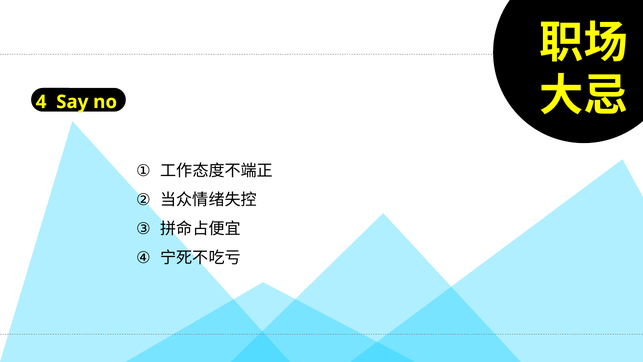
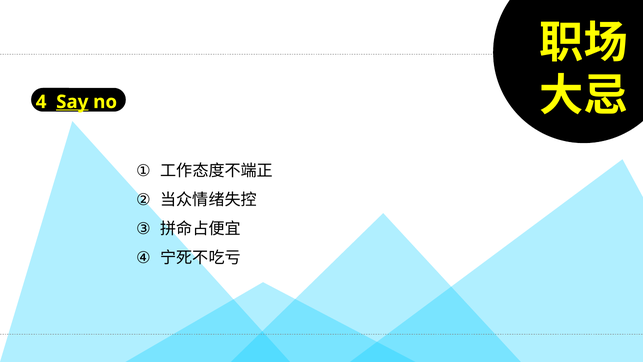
Say underline: none -> present
